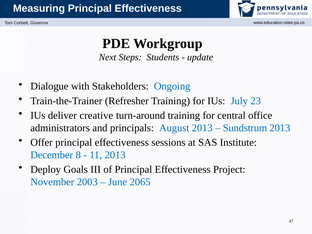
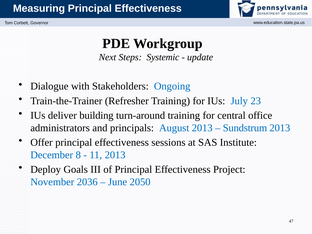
Students: Students -> Systemic
creative: creative -> building
2003: 2003 -> 2036
2065: 2065 -> 2050
